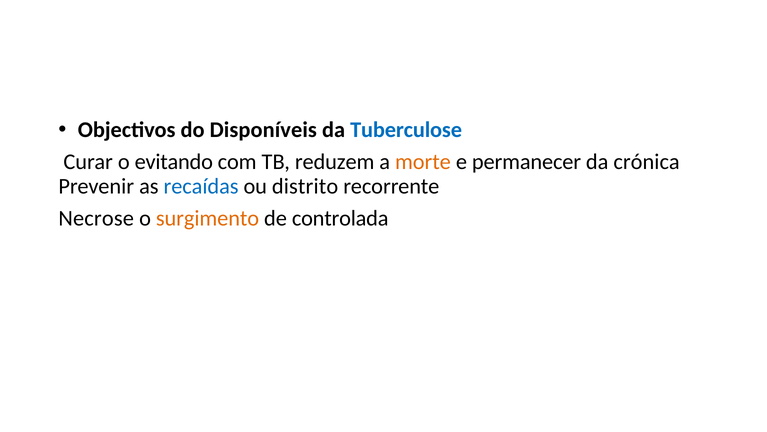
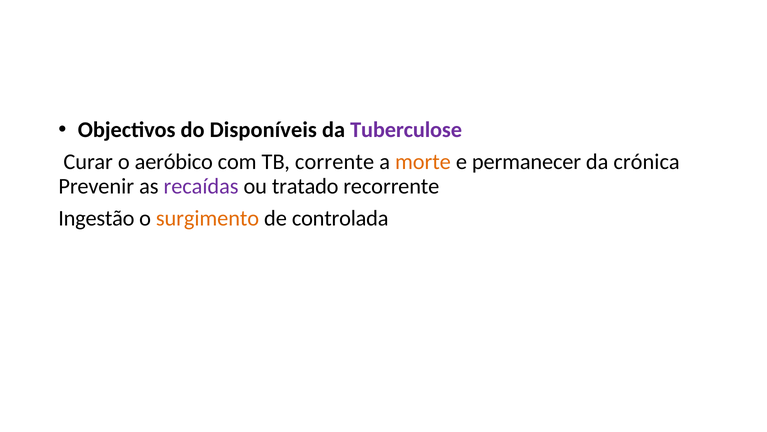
Tuberculose colour: blue -> purple
evitando: evitando -> aeróbico
reduzem: reduzem -> corrente
recaídas colour: blue -> purple
distrito: distrito -> tratado
Necrose: Necrose -> Ingestão
